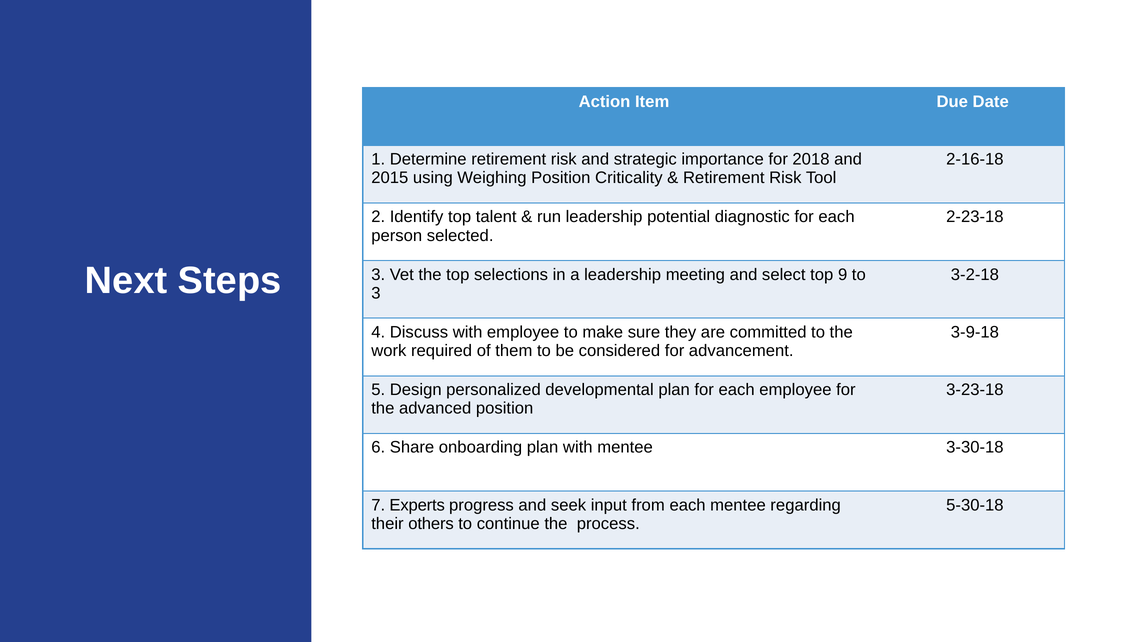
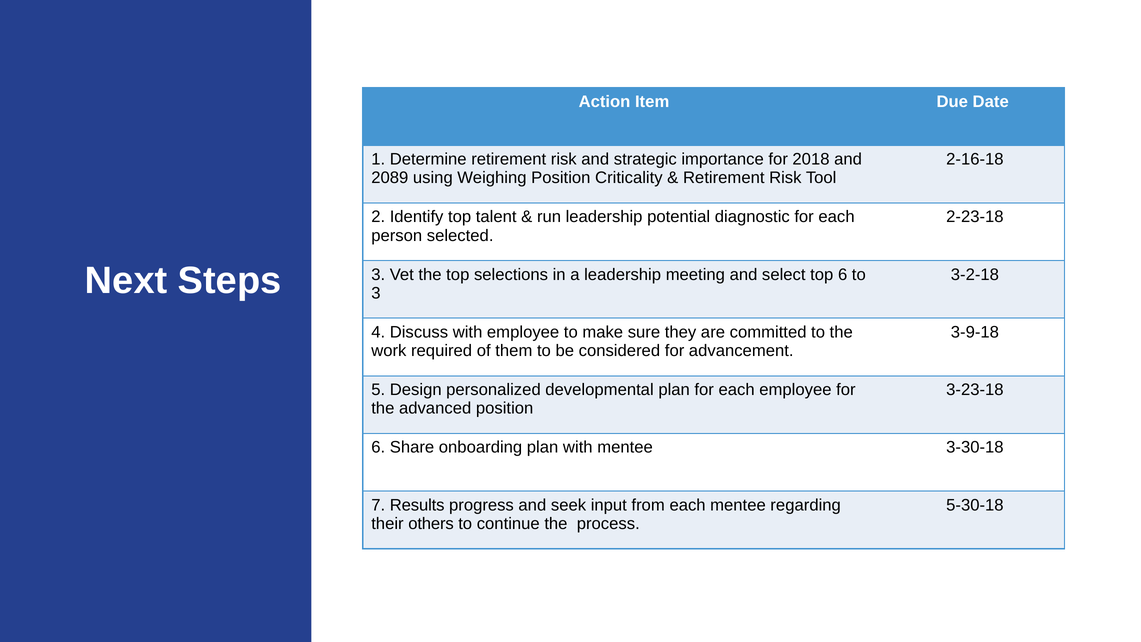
2015: 2015 -> 2089
top 9: 9 -> 6
Experts: Experts -> Results
